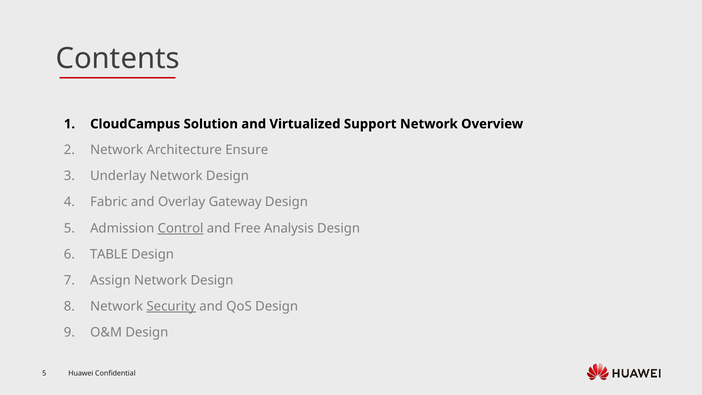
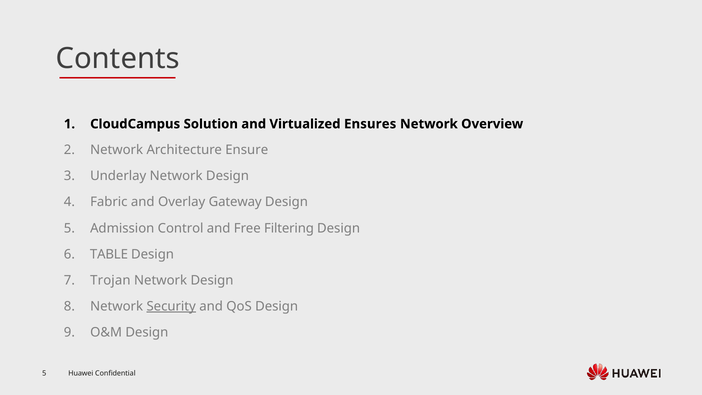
Support: Support -> Ensures
Control underline: present -> none
Analysis: Analysis -> Filtering
Assign: Assign -> Trojan
